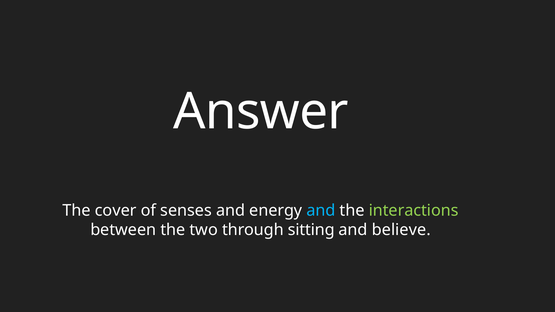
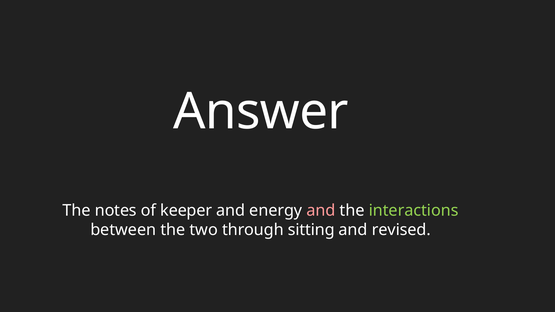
cover: cover -> notes
senses: senses -> keeper
and at (321, 211) colour: light blue -> pink
believe: believe -> revised
